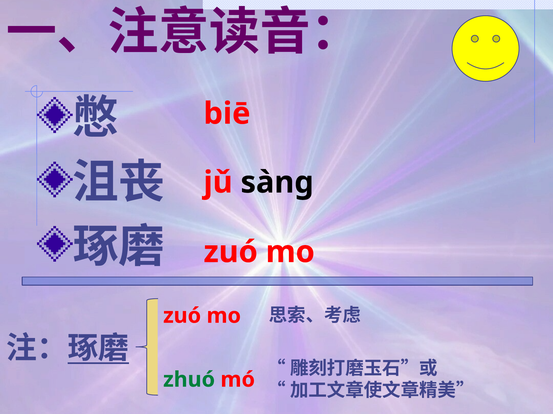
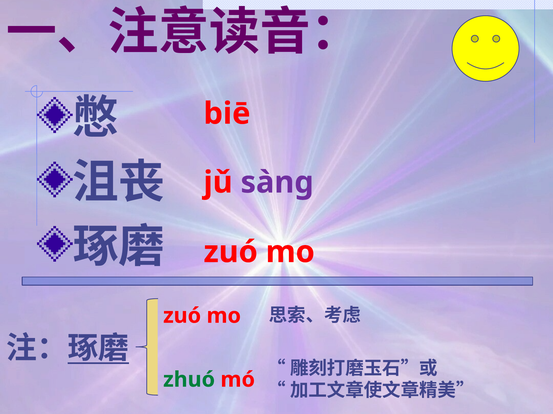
sàng colour: black -> purple
